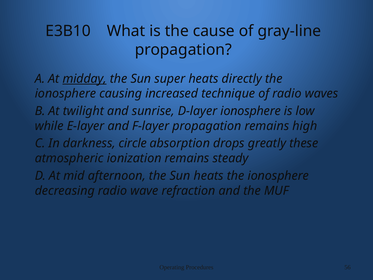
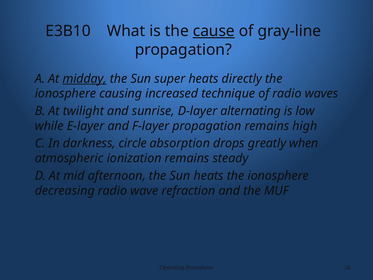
cause underline: none -> present
D-layer ionosphere: ionosphere -> alternating
these: these -> when
